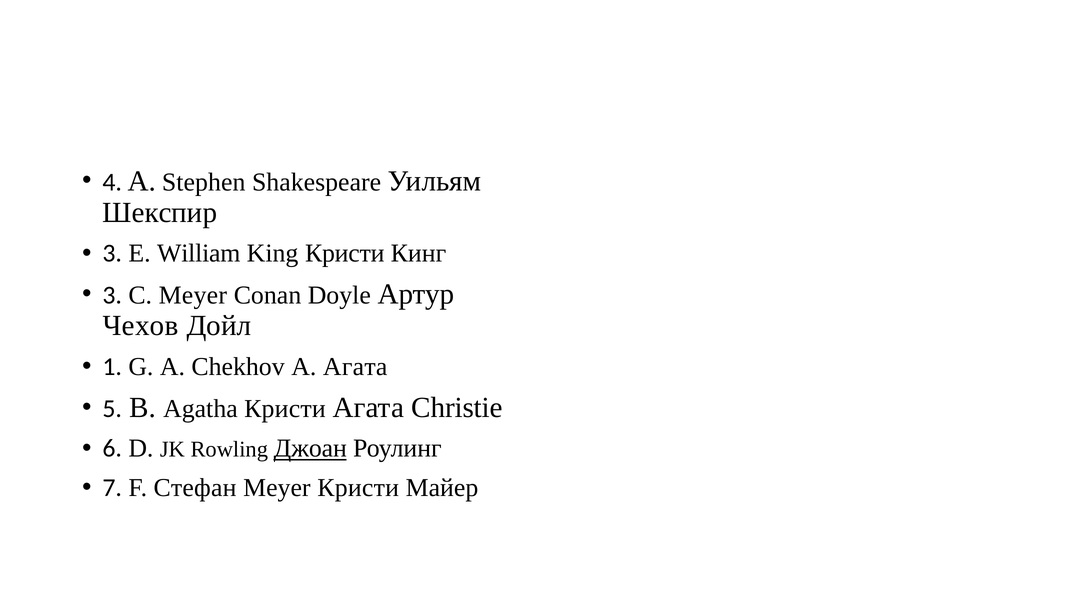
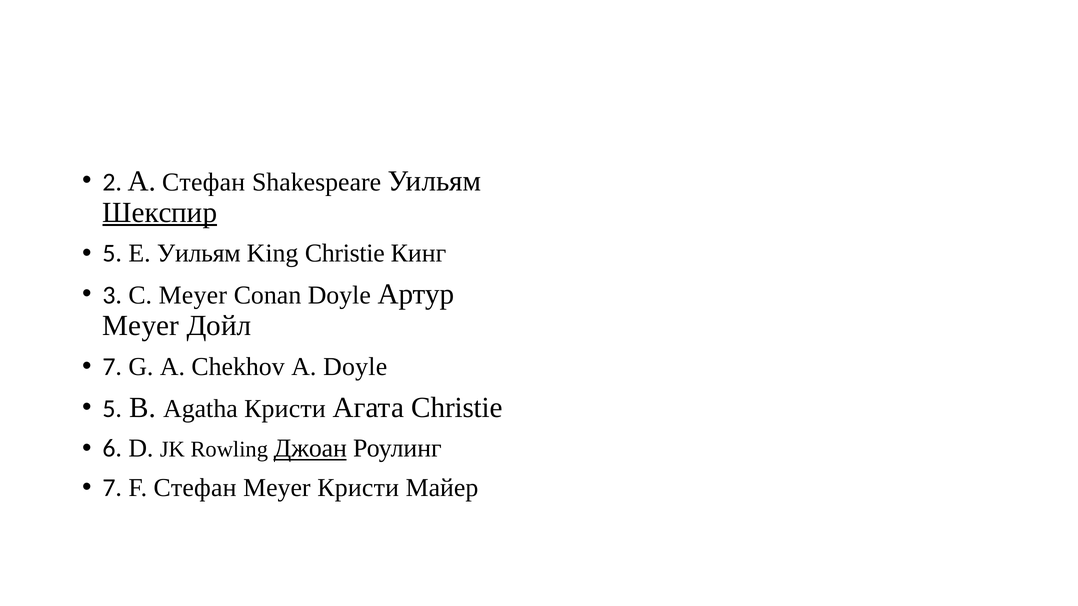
4: 4 -> 2
A Stephen: Stephen -> Стефан
Шекспир underline: none -> present
3 at (112, 254): 3 -> 5
E William: William -> Уильям
King Кристи: Кристи -> Christie
Чехов at (141, 326): Чехов -> Meyer
1 at (112, 367): 1 -> 7
А Агата: Агата -> Doyle
